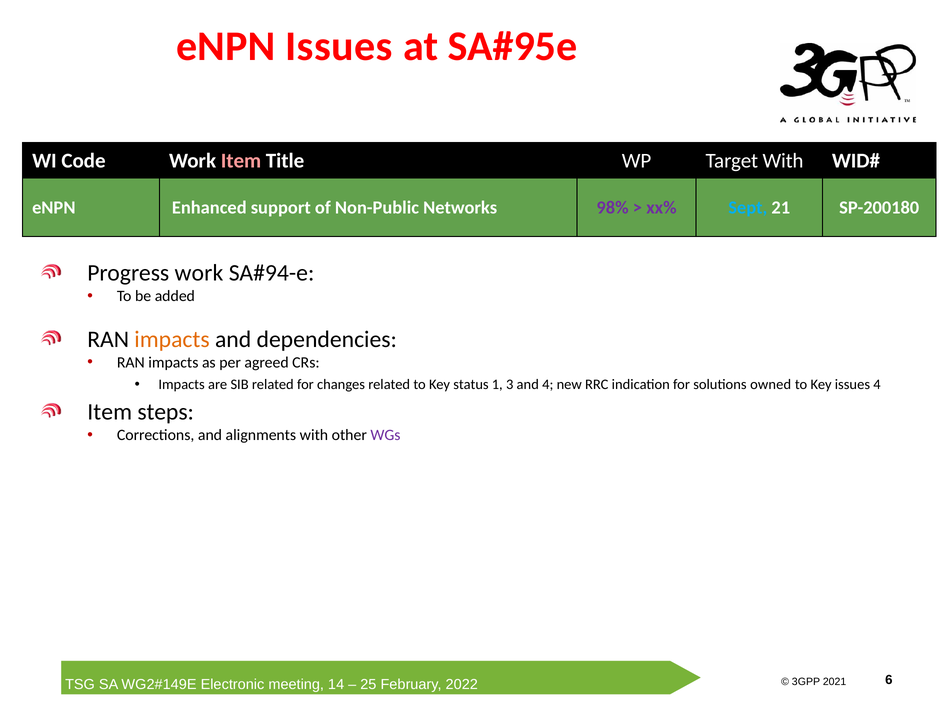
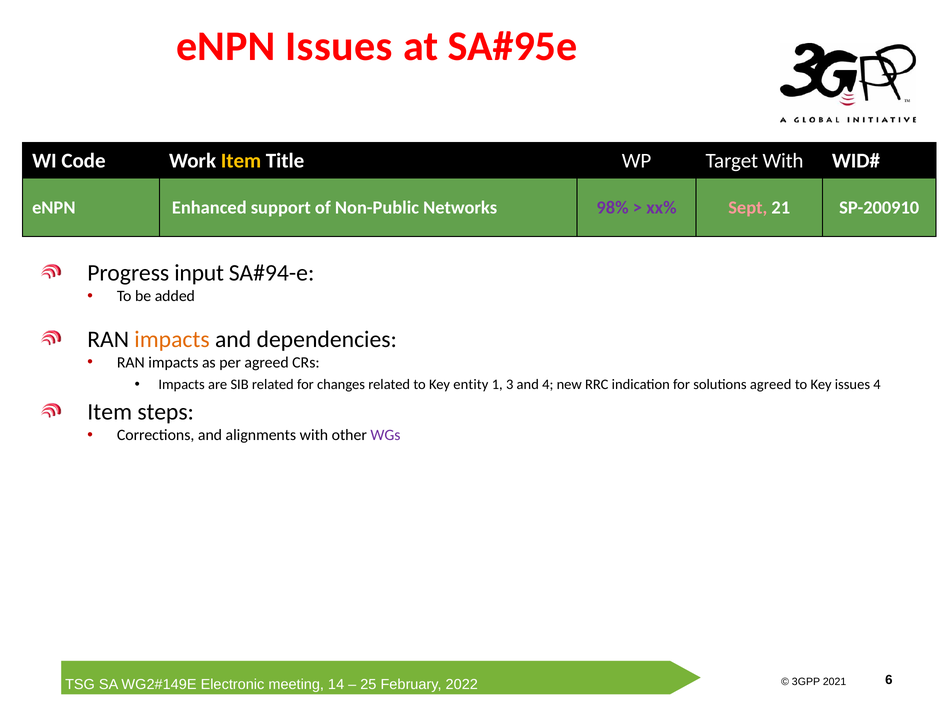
Item at (241, 161) colour: pink -> yellow
Sept colour: light blue -> pink
SP-200180: SP-200180 -> SP-200910
Progress work: work -> input
status: status -> entity
solutions owned: owned -> agreed
